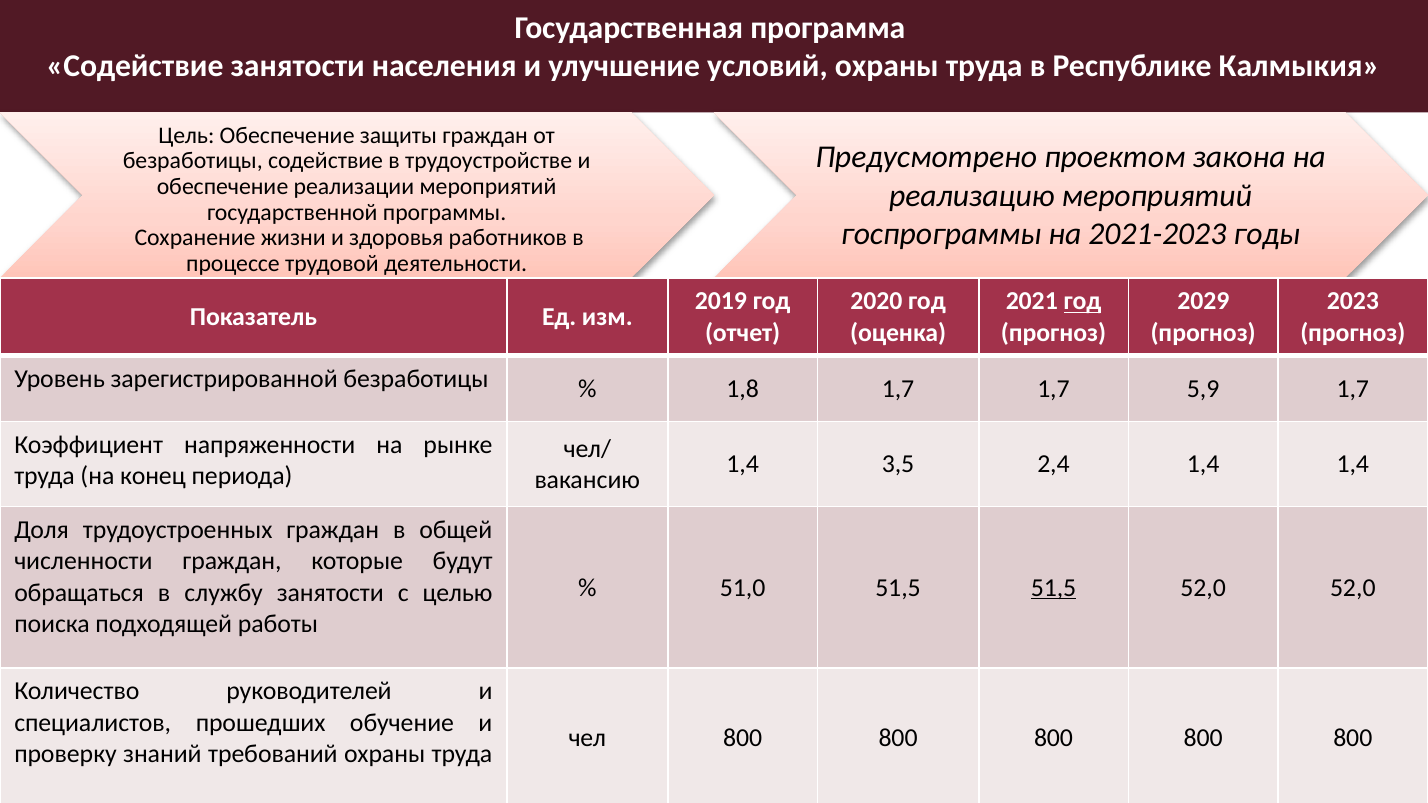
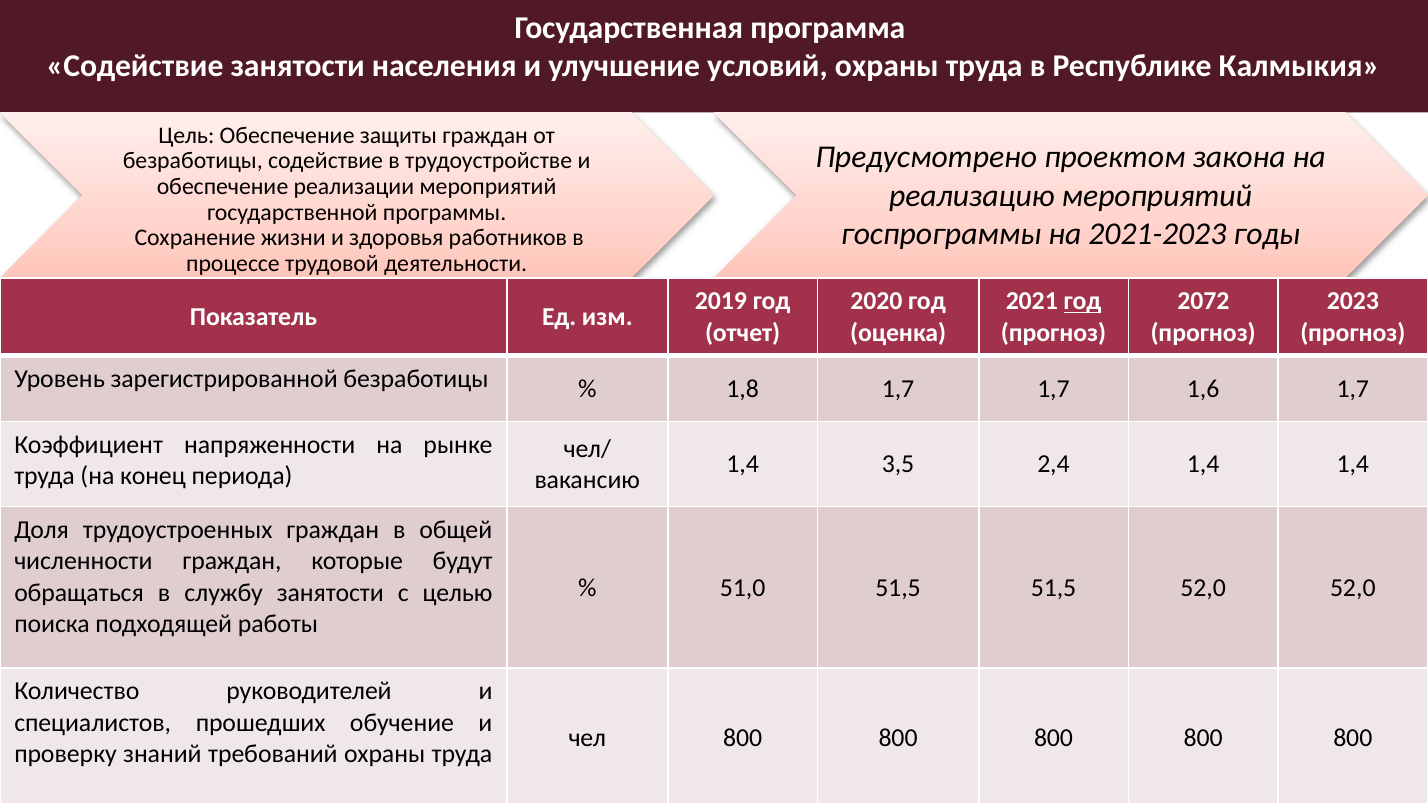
2029: 2029 -> 2072
5,9: 5,9 -> 1,6
51,5 at (1054, 588) underline: present -> none
